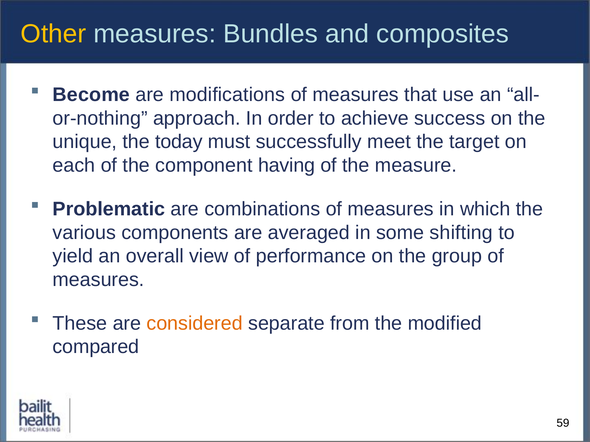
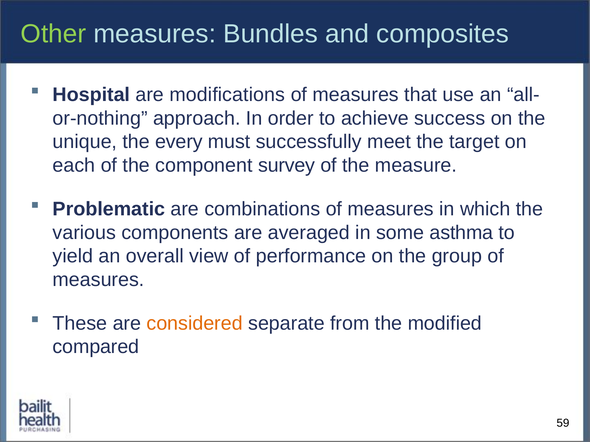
Other colour: yellow -> light green
Become: Become -> Hospital
today: today -> every
having: having -> survey
shifting: shifting -> asthma
